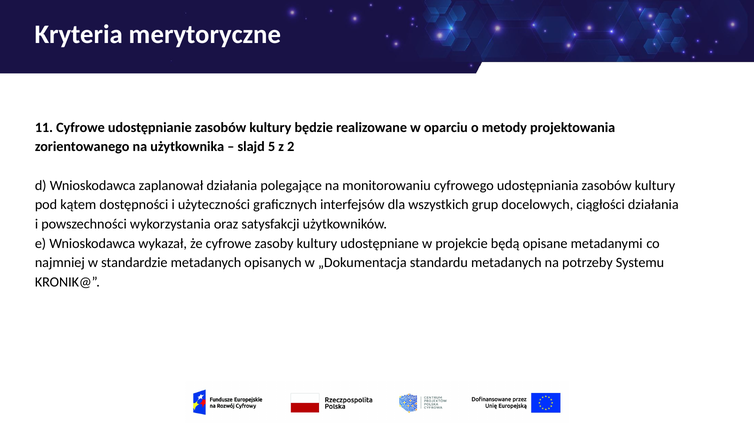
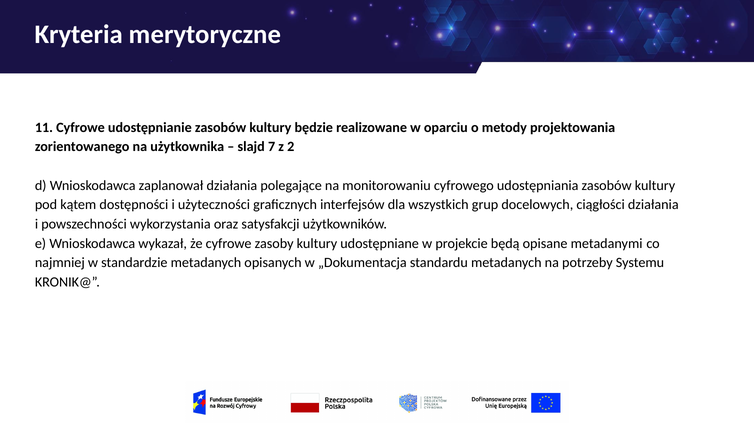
5: 5 -> 7
